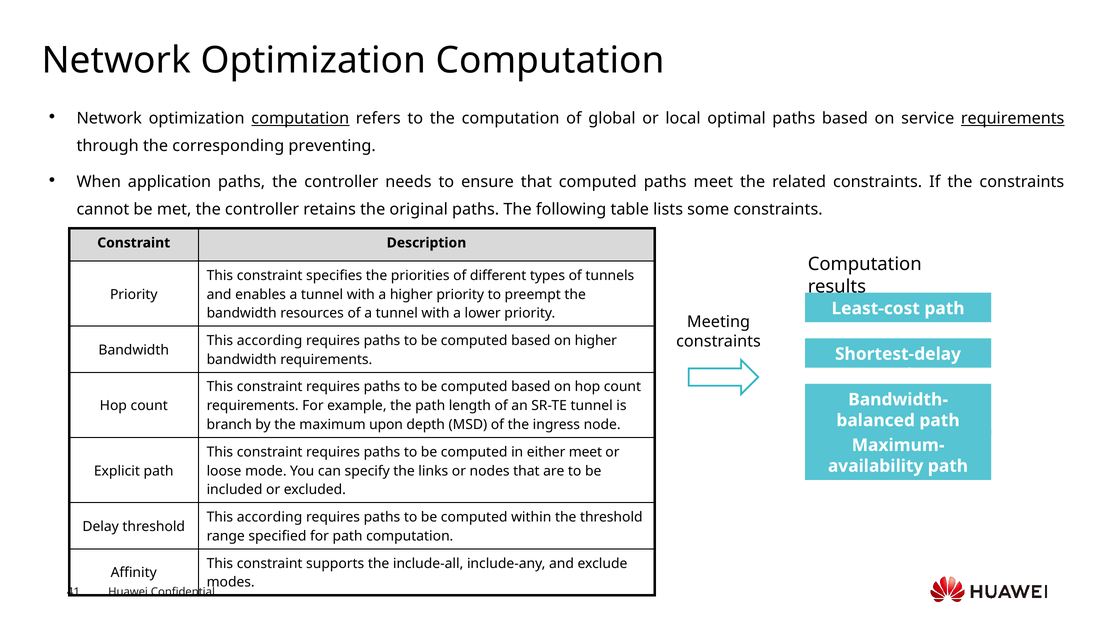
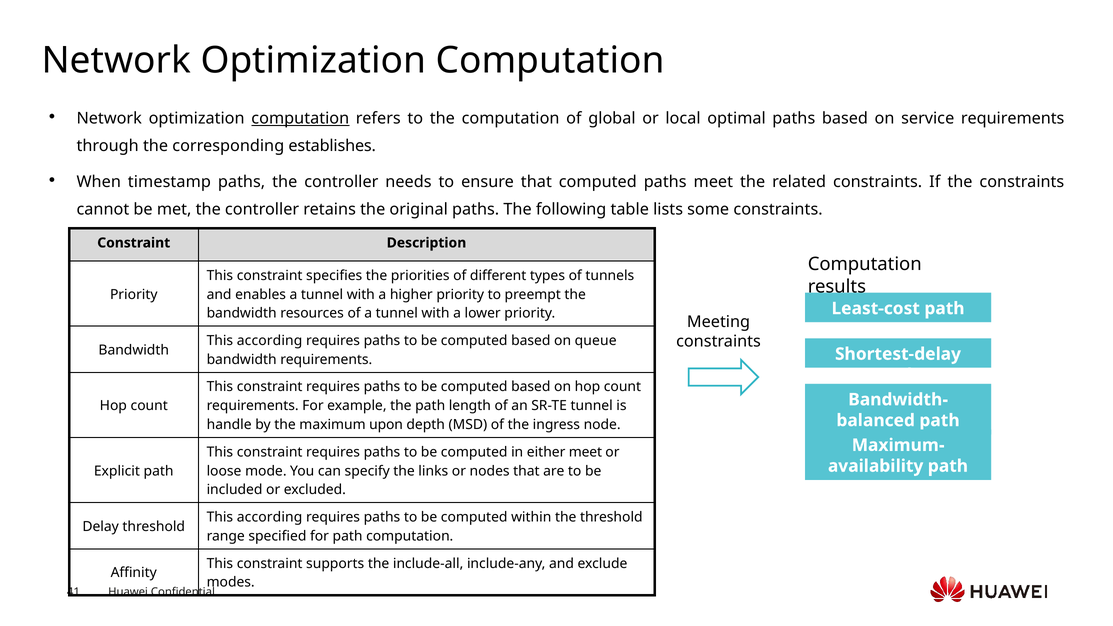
requirements at (1013, 118) underline: present -> none
preventing: preventing -> establishes
application: application -> timestamp
on higher: higher -> queue
branch: branch -> handle
